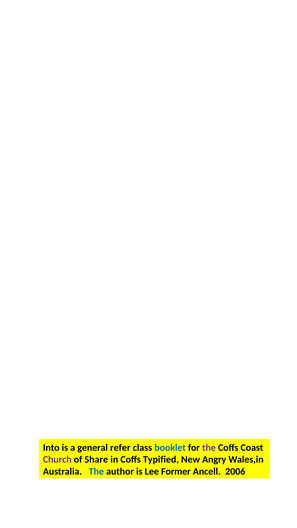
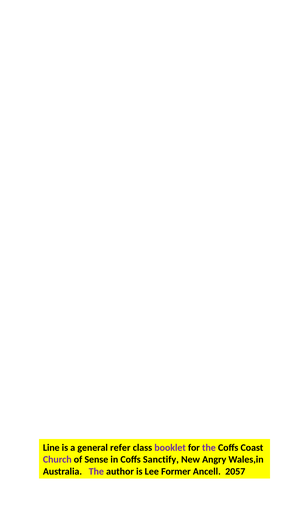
Into: Into -> Line
booklet colour: blue -> purple
Share: Share -> Sense
Typified: Typified -> Sanctify
The at (96, 471) colour: blue -> purple
2006: 2006 -> 2057
